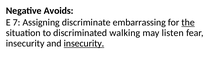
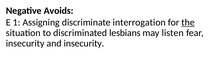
7: 7 -> 1
embarrassing: embarrassing -> interrogation
walking: walking -> lesbians
insecurity at (84, 44) underline: present -> none
